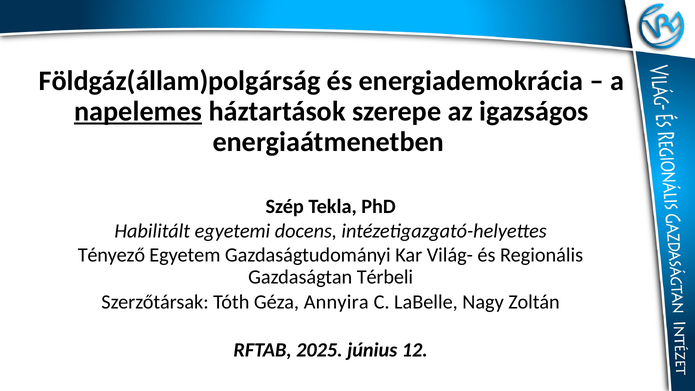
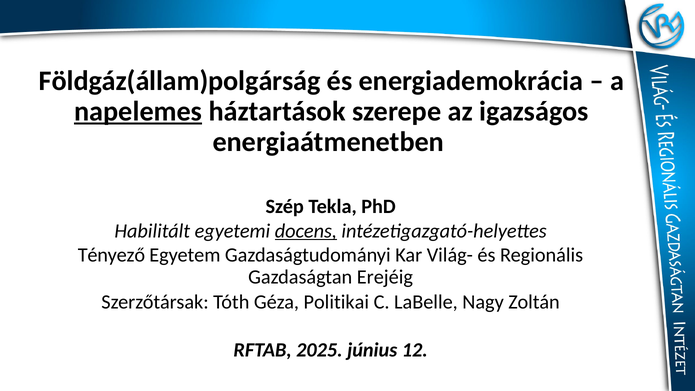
docens underline: none -> present
Térbeli: Térbeli -> Erejéig
Annyira: Annyira -> Politikai
